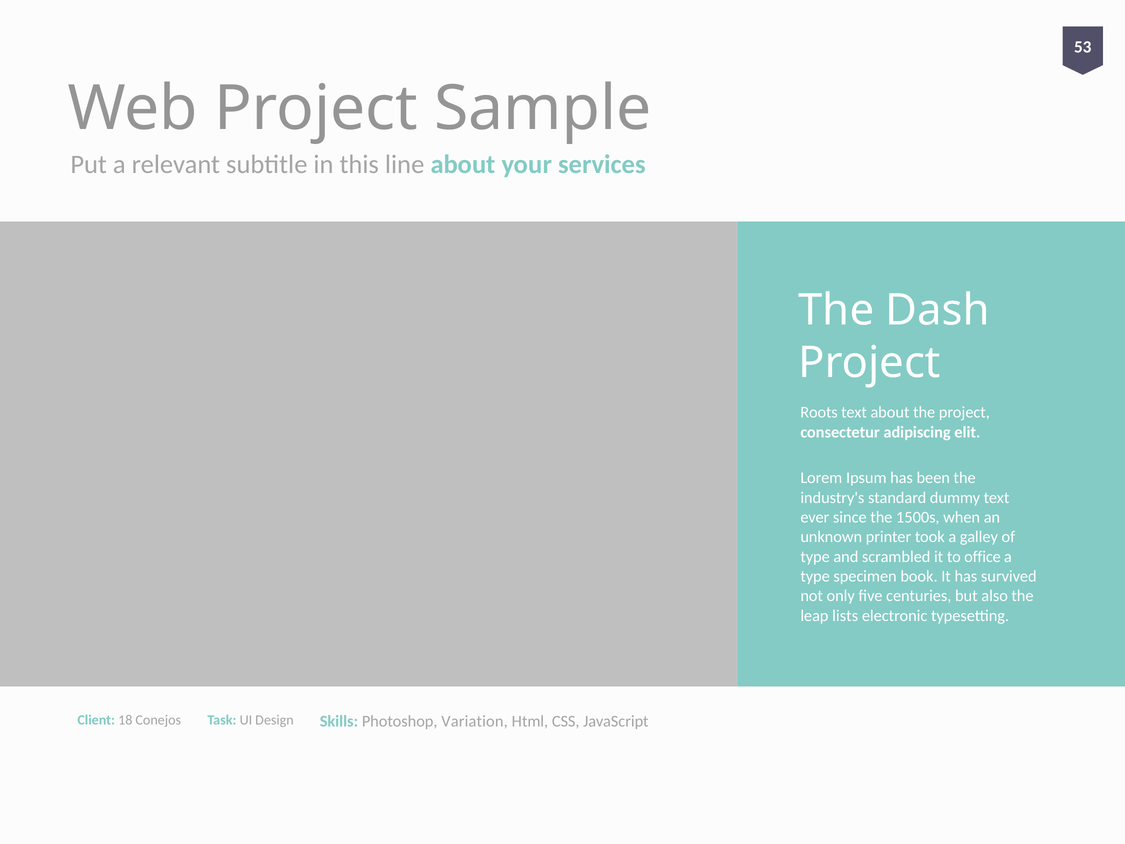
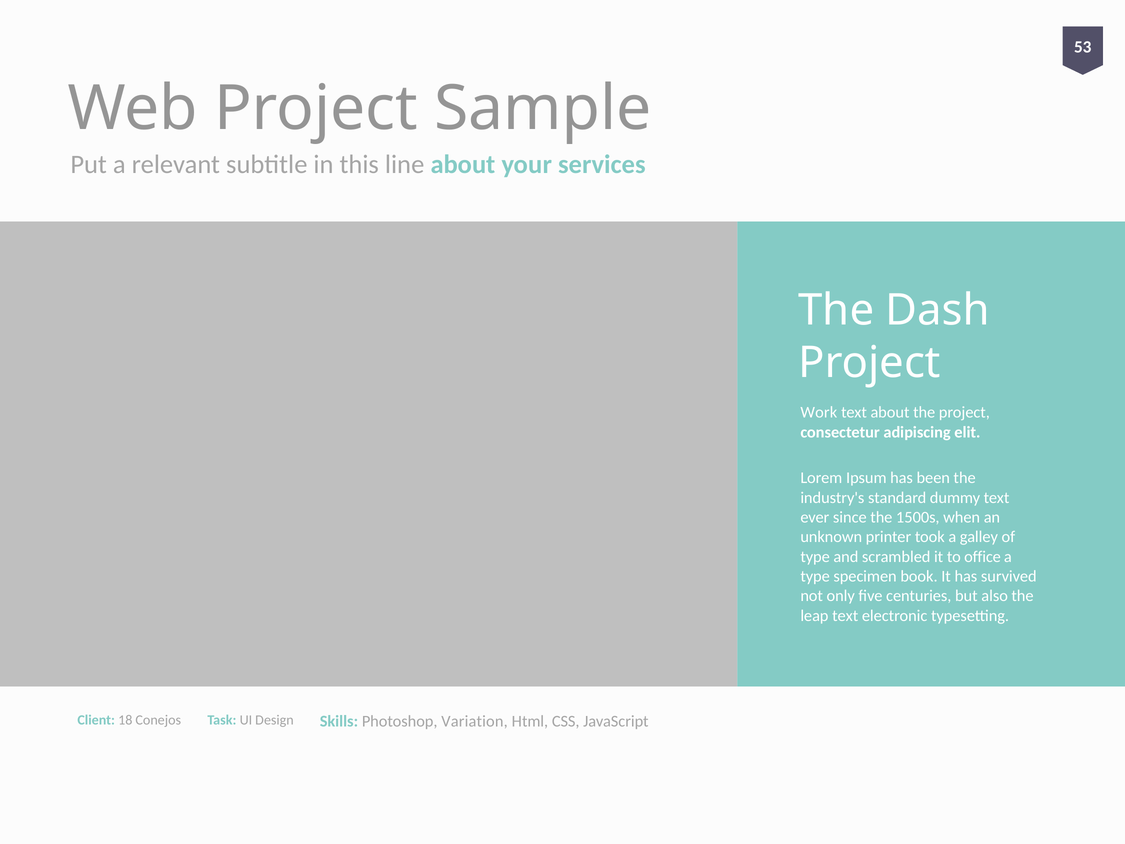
Roots: Roots -> Work
leap lists: lists -> text
